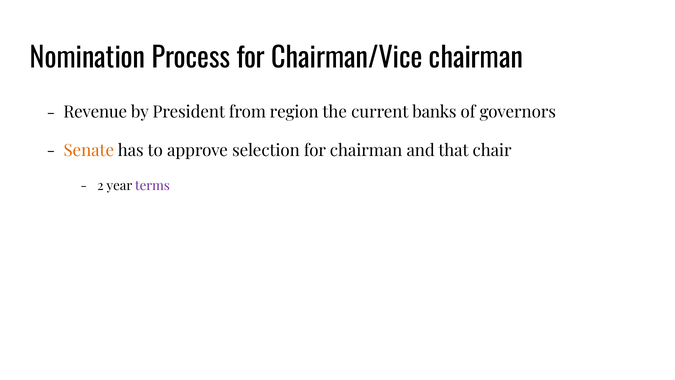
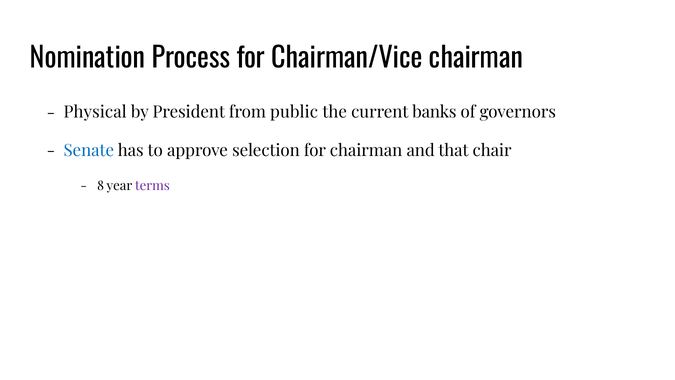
Revenue: Revenue -> Physical
region: region -> public
Senate colour: orange -> blue
2: 2 -> 8
